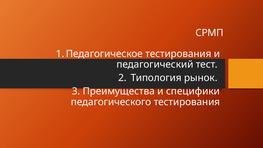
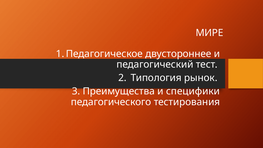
СРМП: СРМП -> МИРЕ
тестирования at (178, 54): тестирования -> двустороннее
